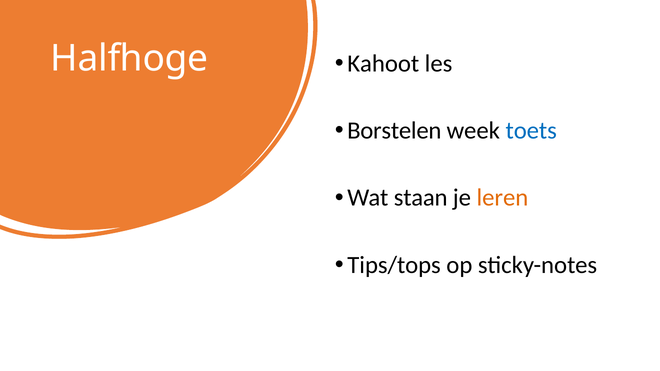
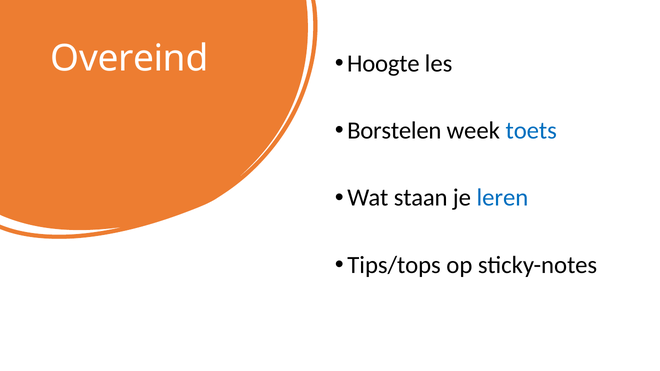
Halfhoge: Halfhoge -> Overeind
Kahoot: Kahoot -> Hoogte
leren colour: orange -> blue
